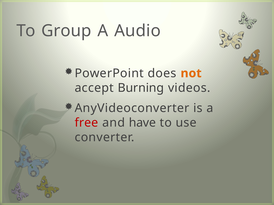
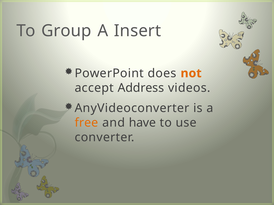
Audio: Audio -> Insert
Burning: Burning -> Address
free colour: red -> orange
